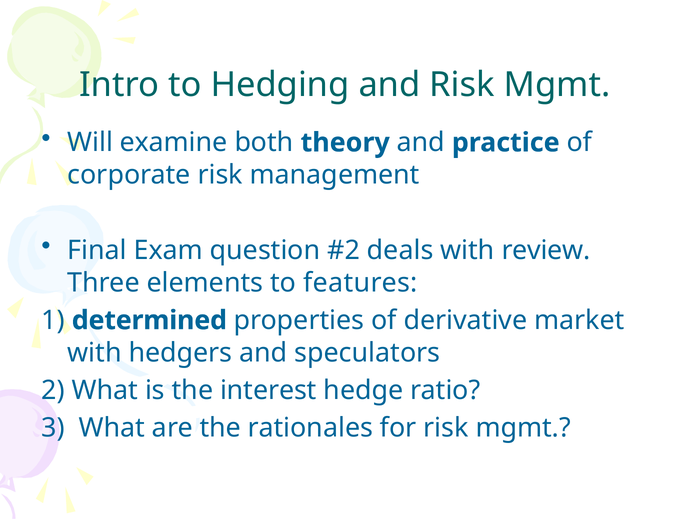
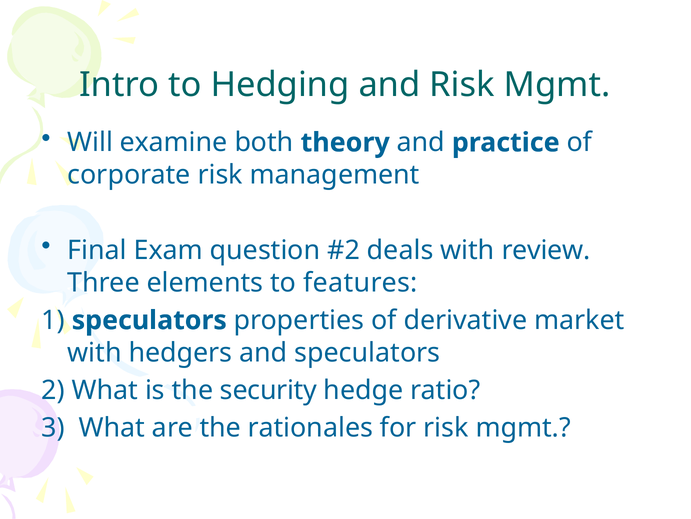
1 determined: determined -> speculators
interest: interest -> security
